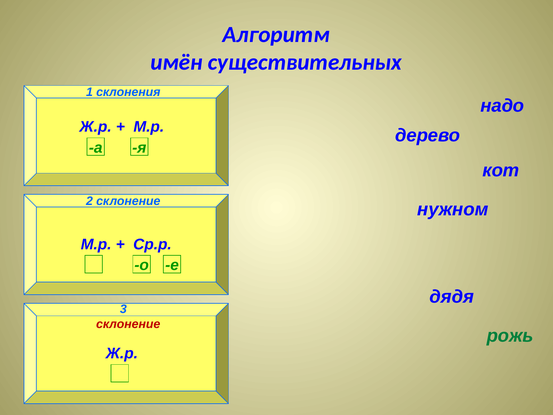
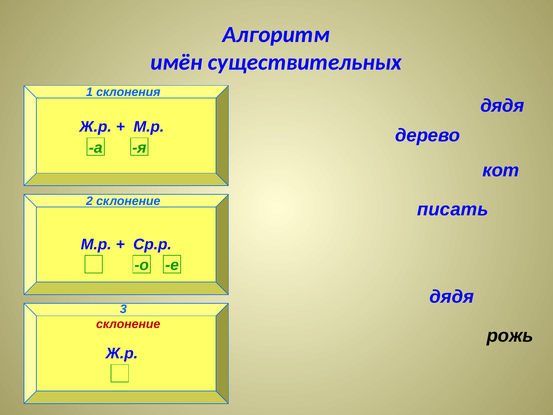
надо at (502, 106): надо -> дядя
нужном: нужном -> писать
рожь colour: green -> black
